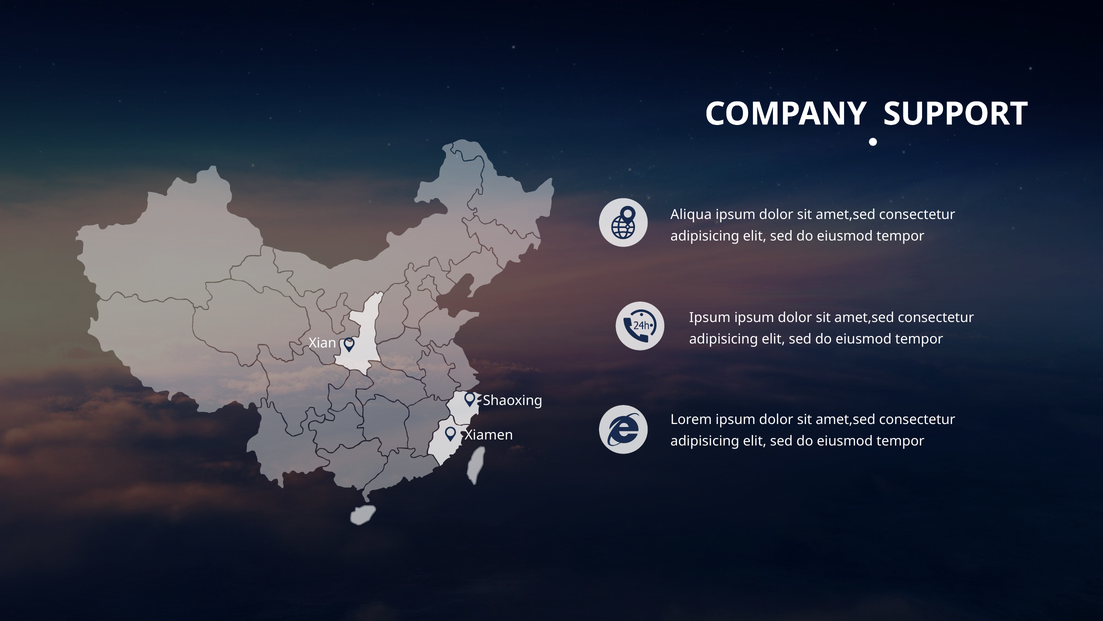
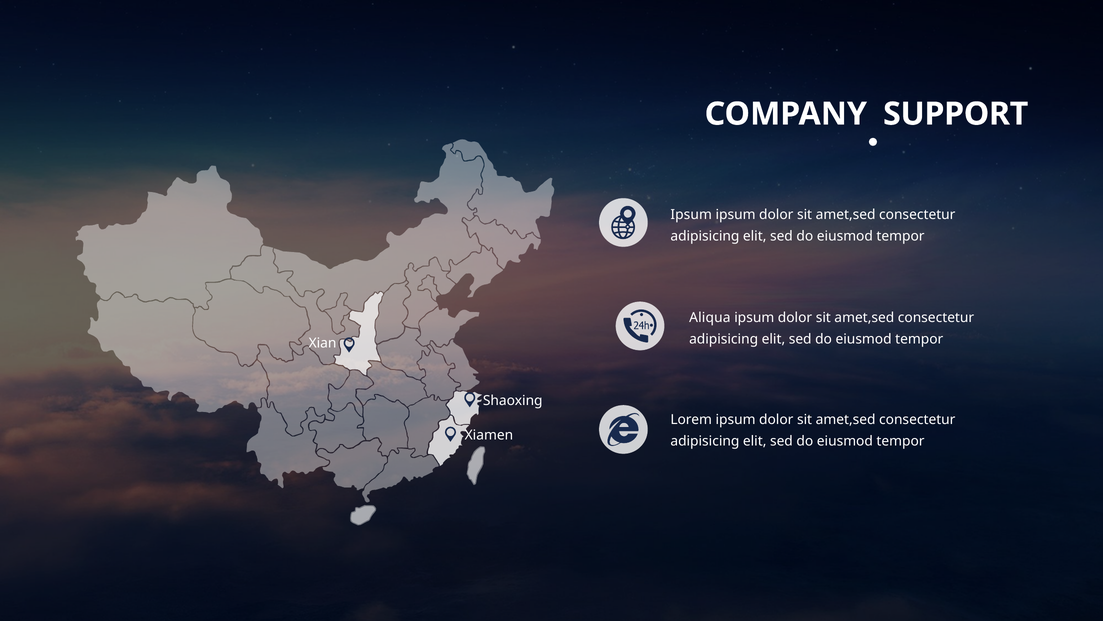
Aliqua at (691, 215): Aliqua -> Ipsum
Ipsum at (710, 317): Ipsum -> Aliqua
